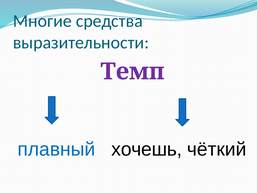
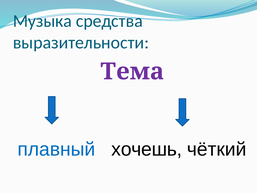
Многие: Многие -> Музыка
Темп: Темп -> Тема
